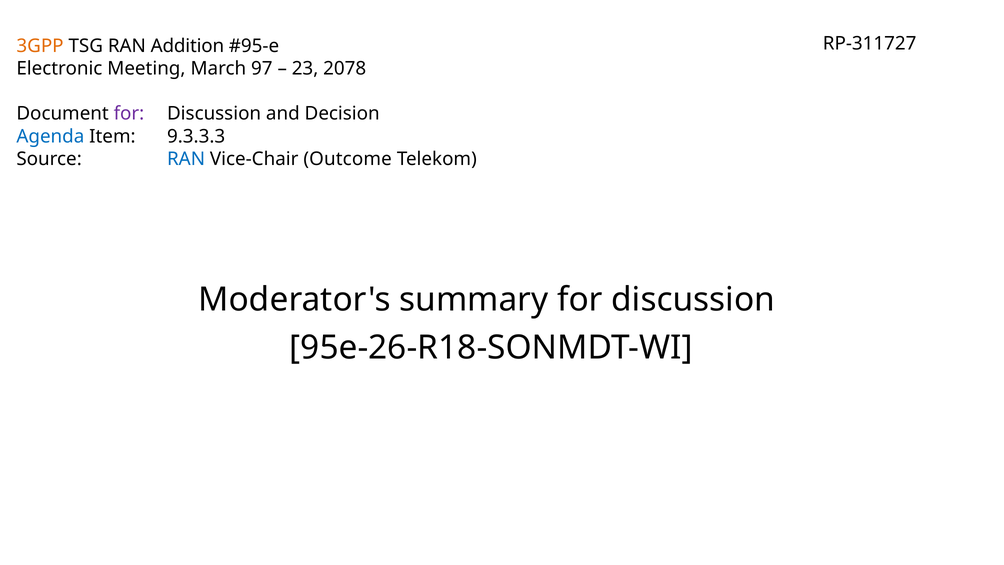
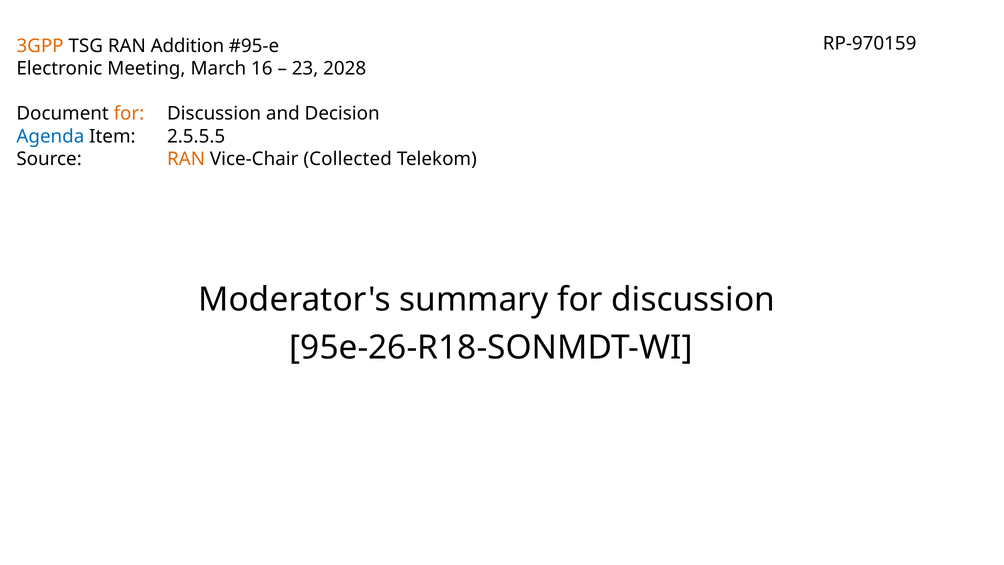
RP-311727: RP-311727 -> RP-970159
97: 97 -> 16
2078: 2078 -> 2028
for at (129, 114) colour: purple -> orange
9.3.3.3: 9.3.3.3 -> 2.5.5.5
RAN at (186, 159) colour: blue -> orange
Outcome: Outcome -> Collected
